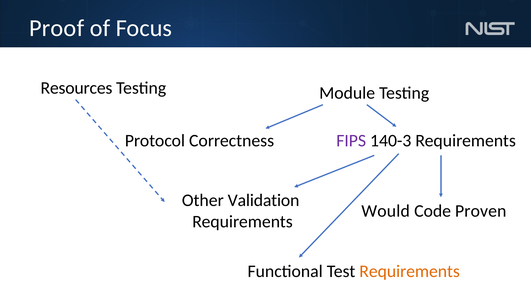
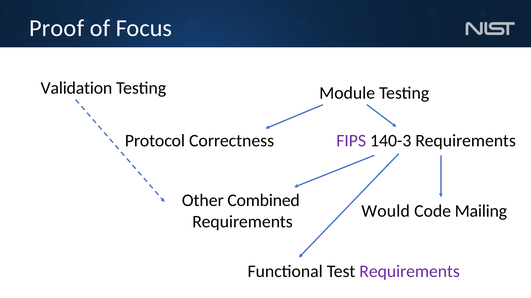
Resources: Resources -> Validation
Validation: Validation -> Combined
Proven: Proven -> Mailing
Requirements at (410, 272) colour: orange -> purple
